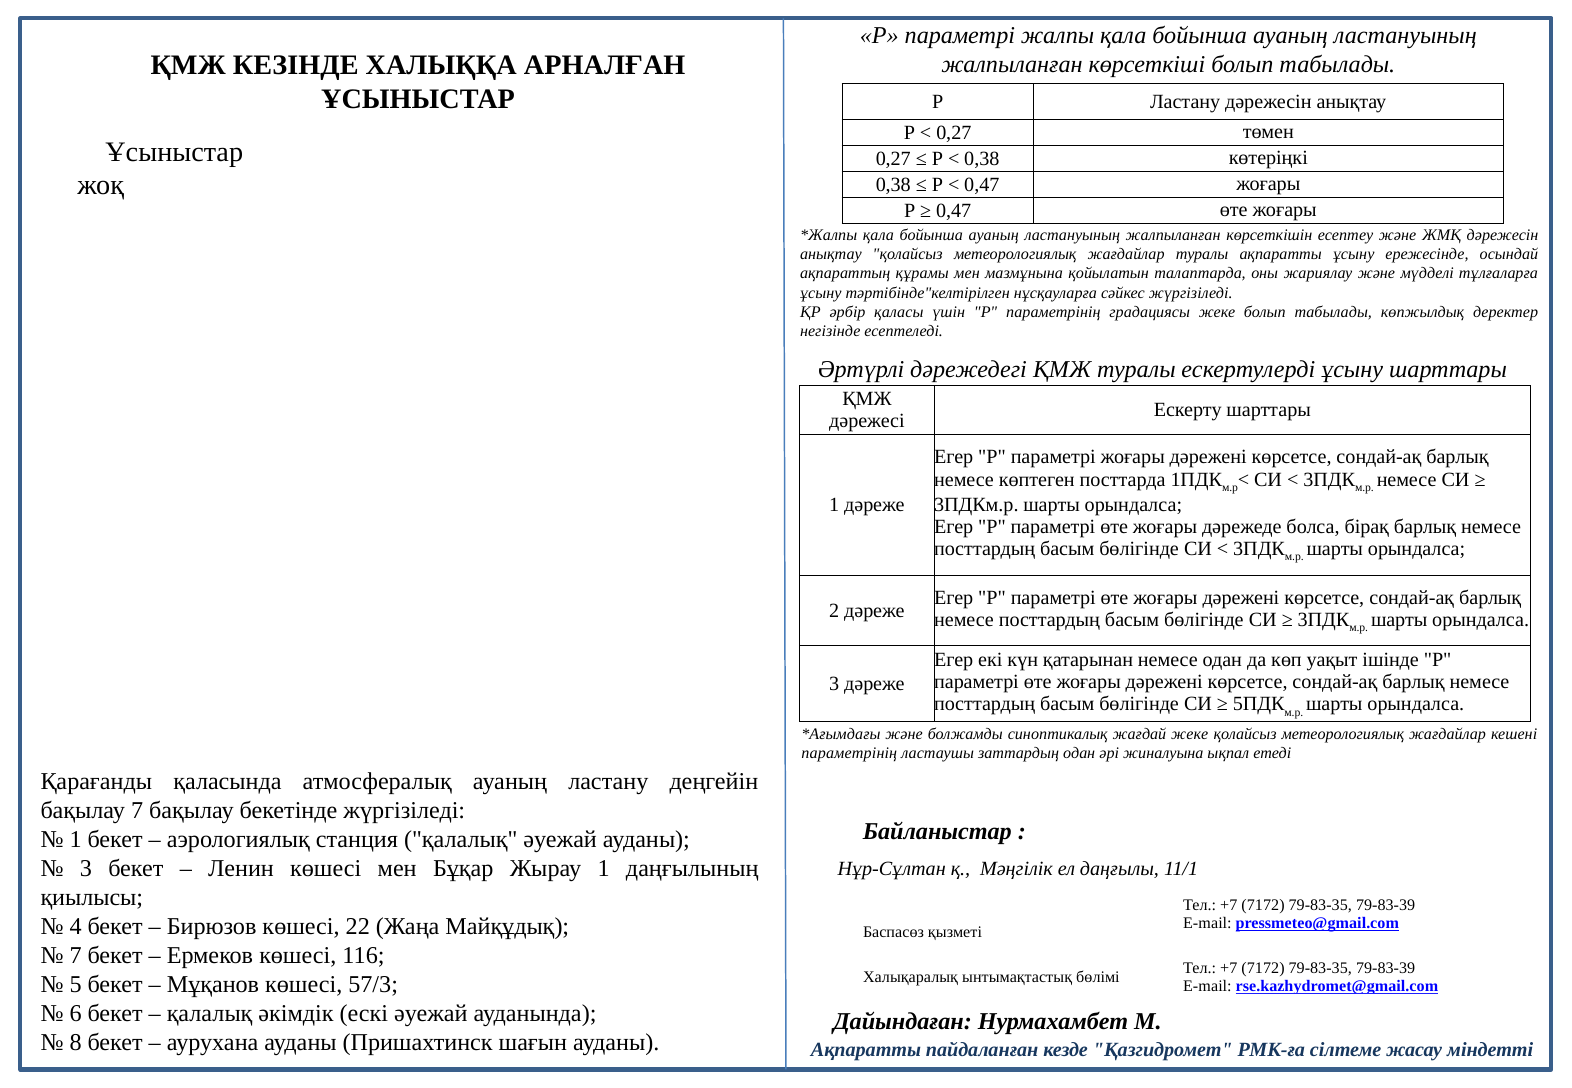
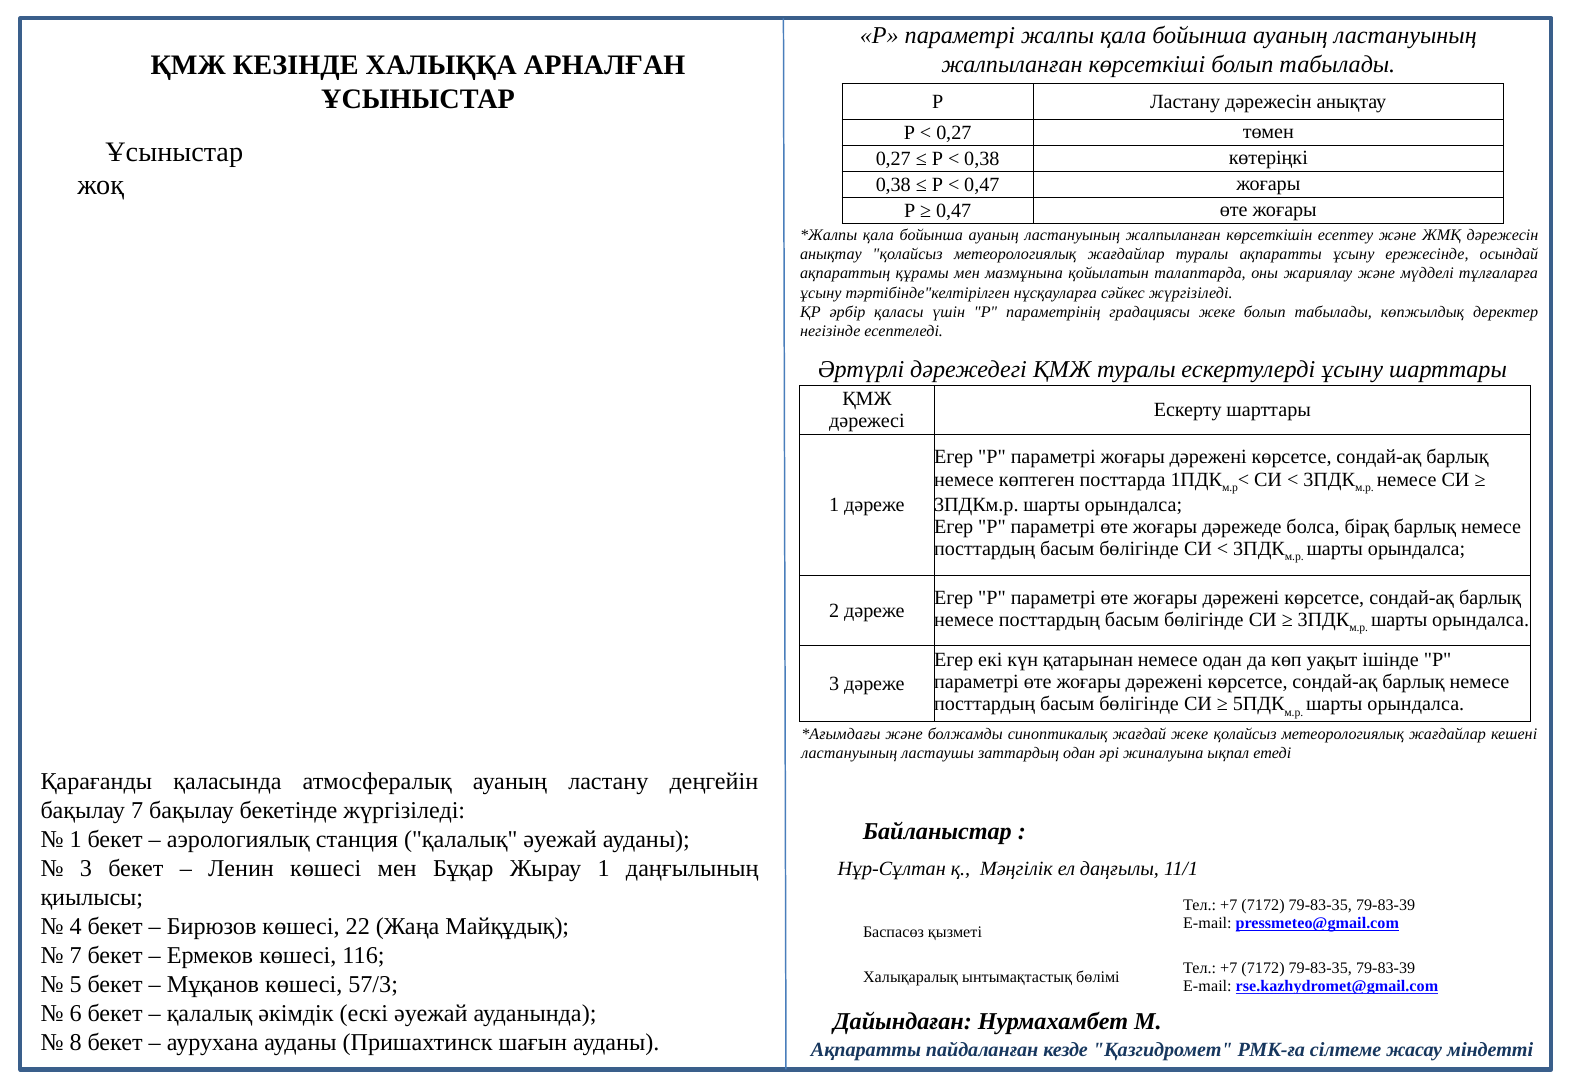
параметрінің at (849, 754): параметрінің -> ластануының
